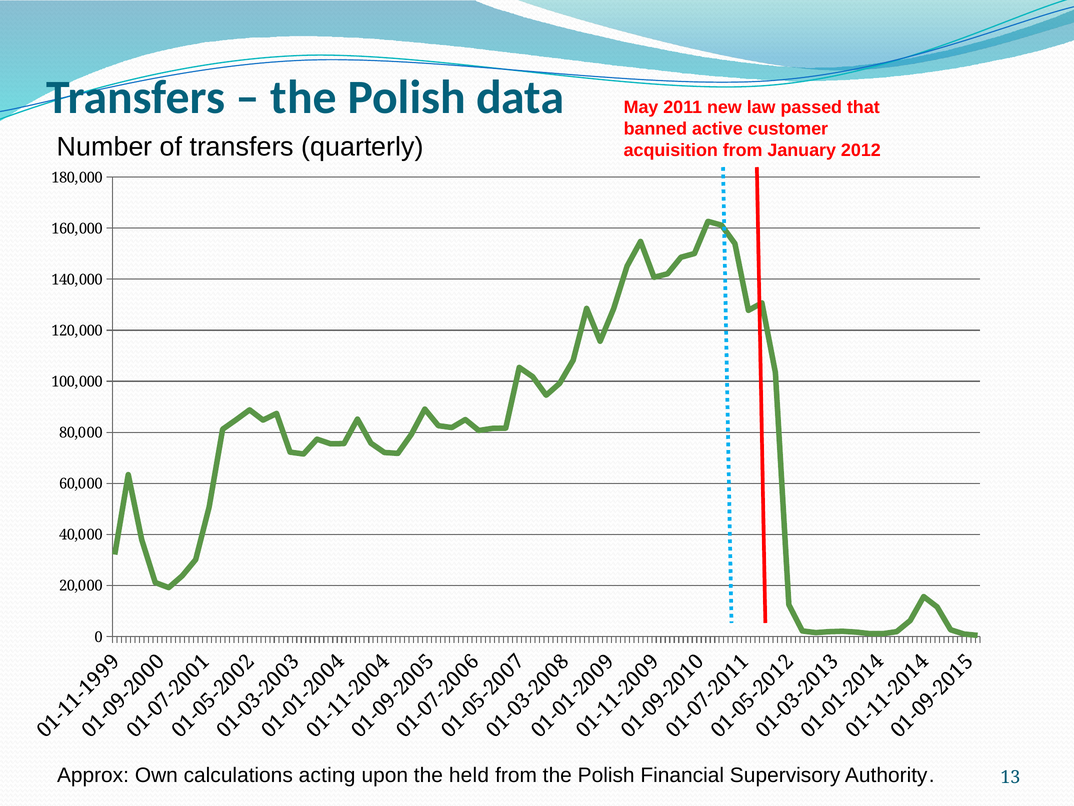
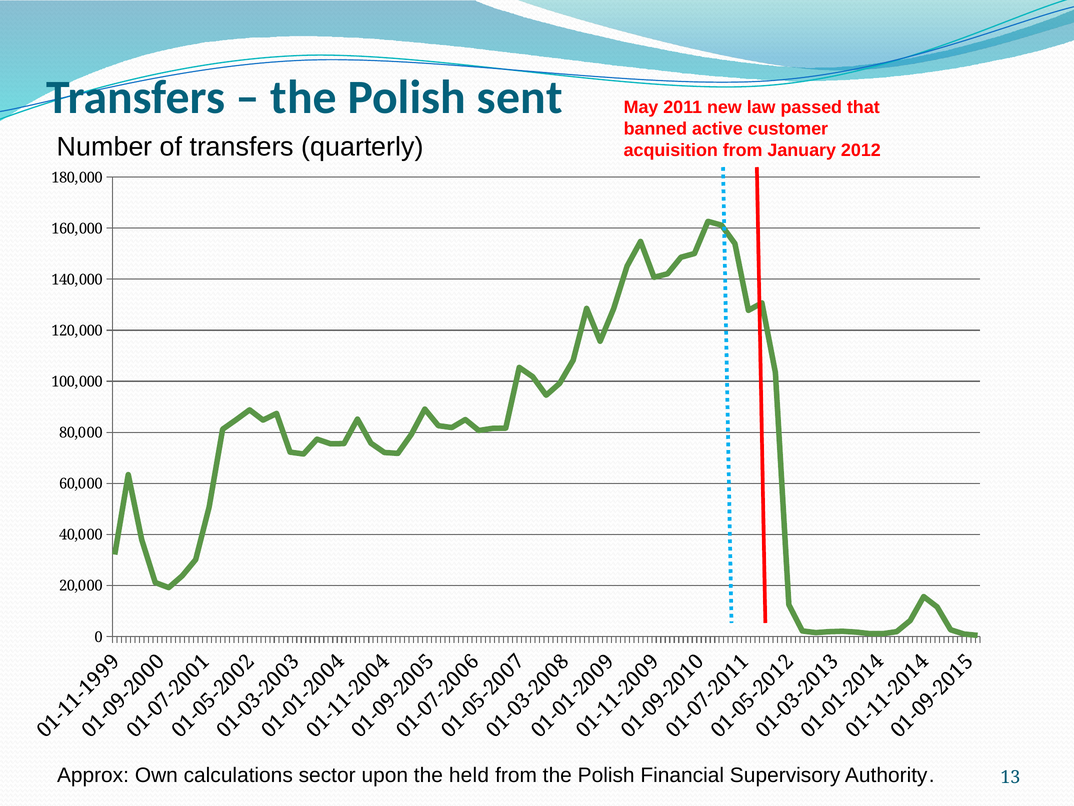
data: data -> sent
acting: acting -> sector
